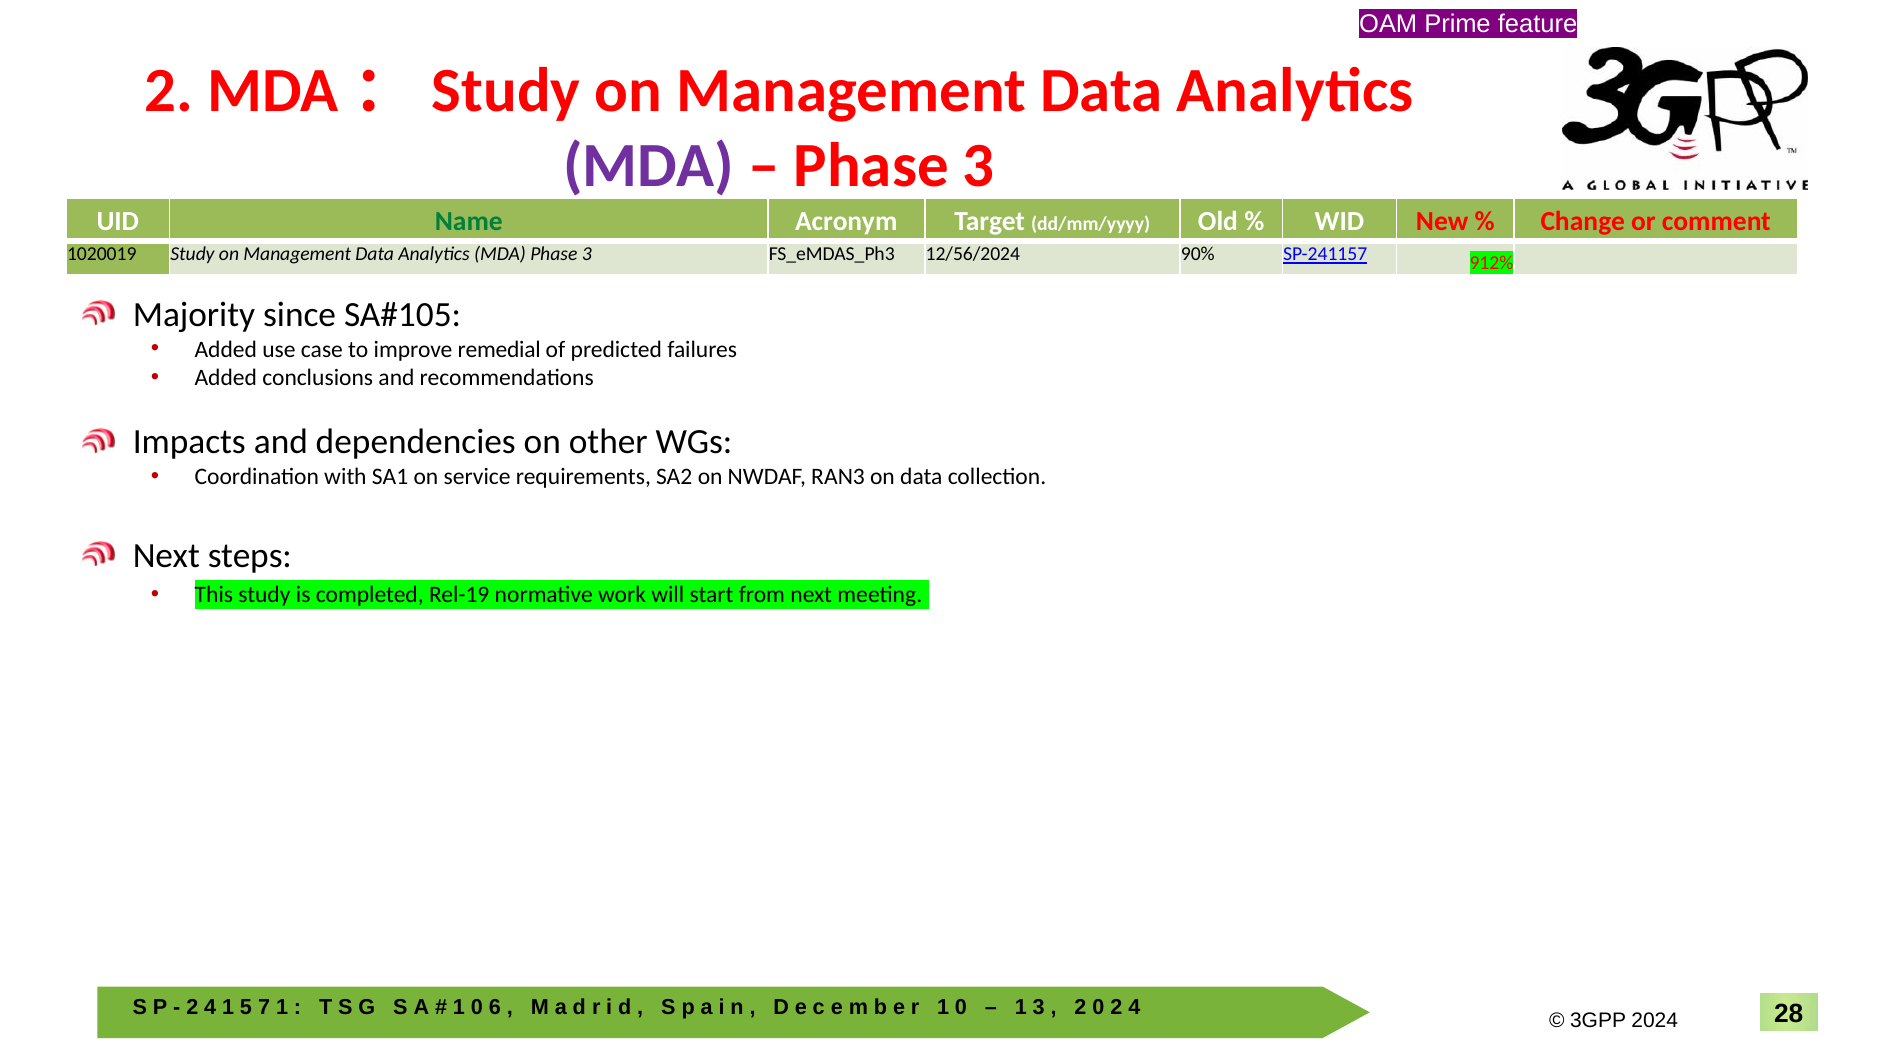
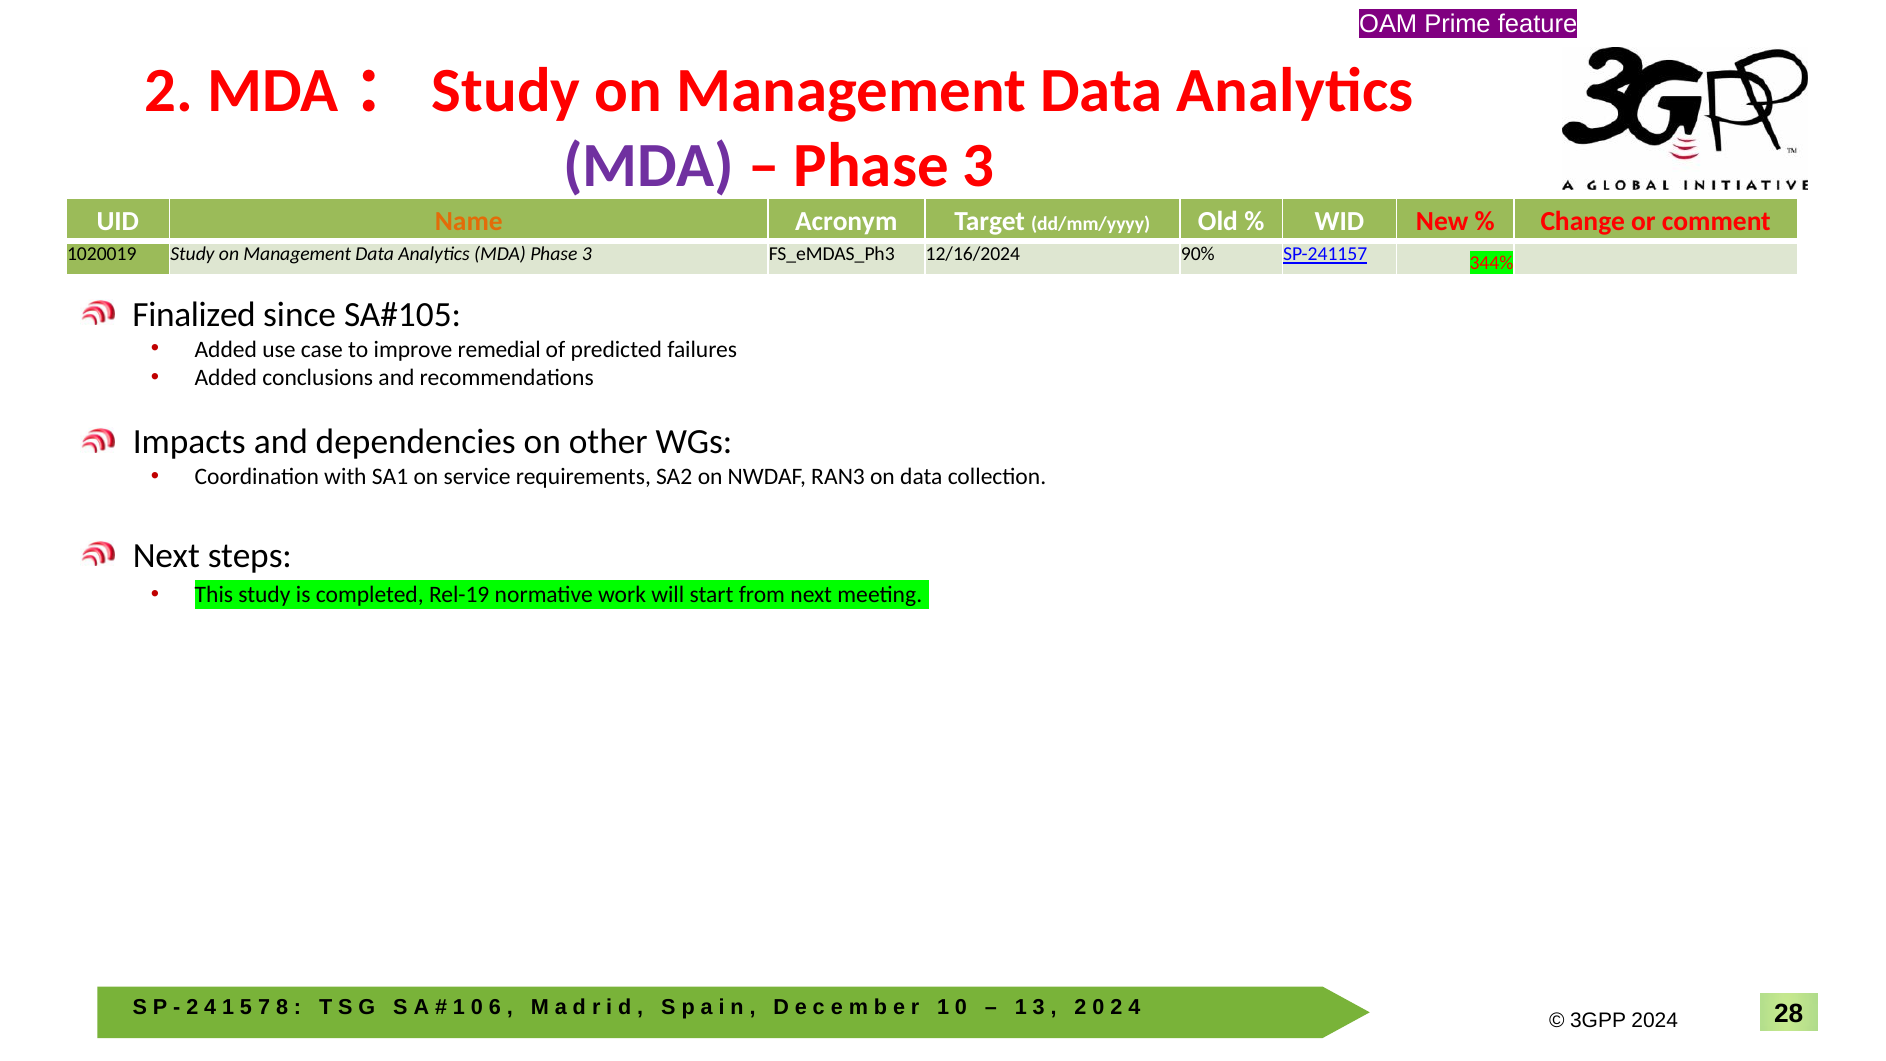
Name colour: green -> orange
12/56/2024: 12/56/2024 -> 12/16/2024
912%: 912% -> 344%
Majority: Majority -> Finalized
1 at (282, 1008): 1 -> 8
